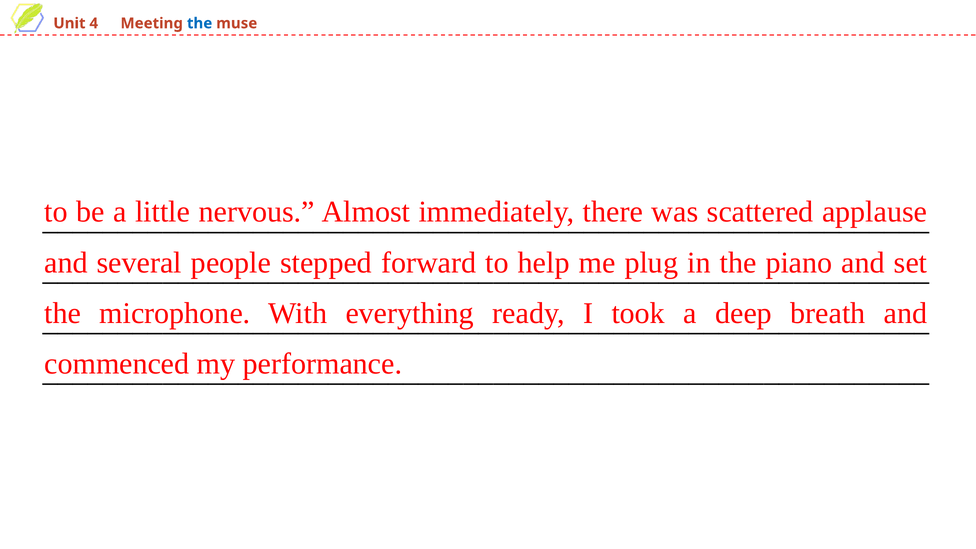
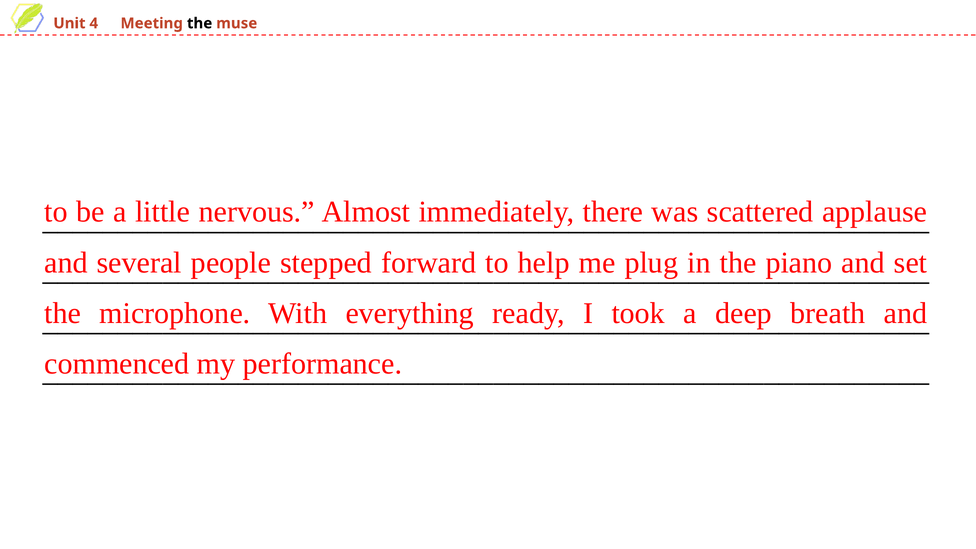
the at (200, 23) colour: blue -> black
